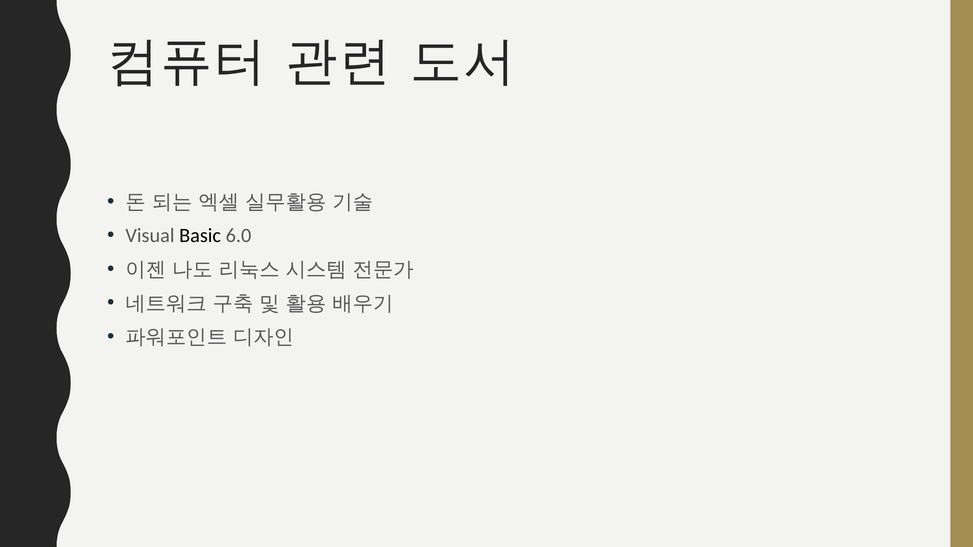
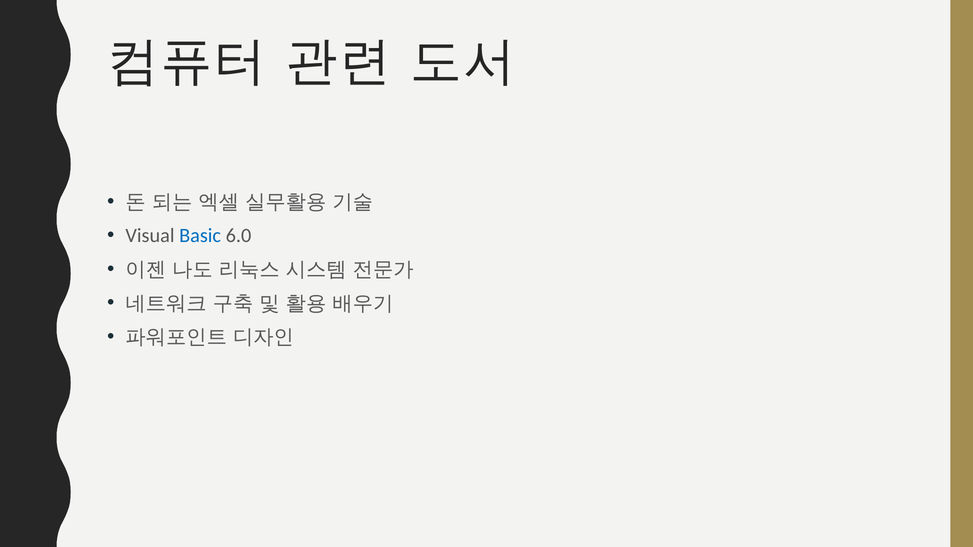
Basic colour: black -> blue
